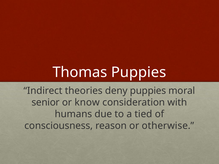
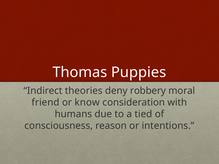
deny puppies: puppies -> robbery
senior: senior -> friend
otherwise: otherwise -> intentions
